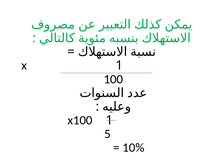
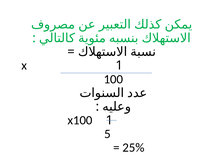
10%: 10% -> 25%
